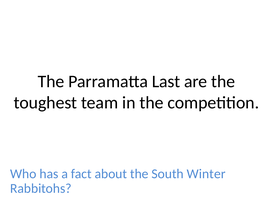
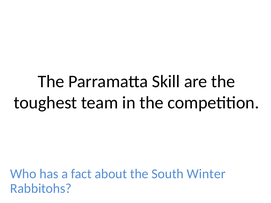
Last: Last -> Skill
